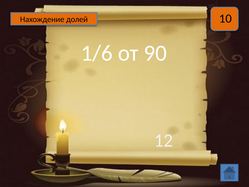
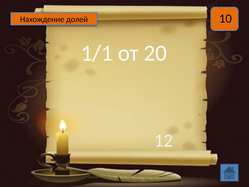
1/6: 1/6 -> 1/1
90: 90 -> 20
